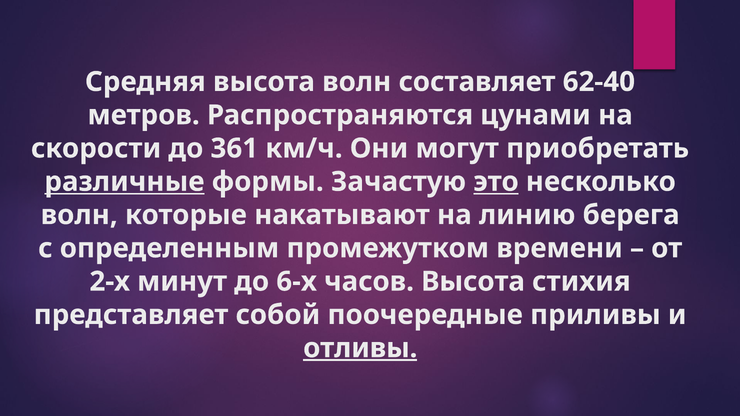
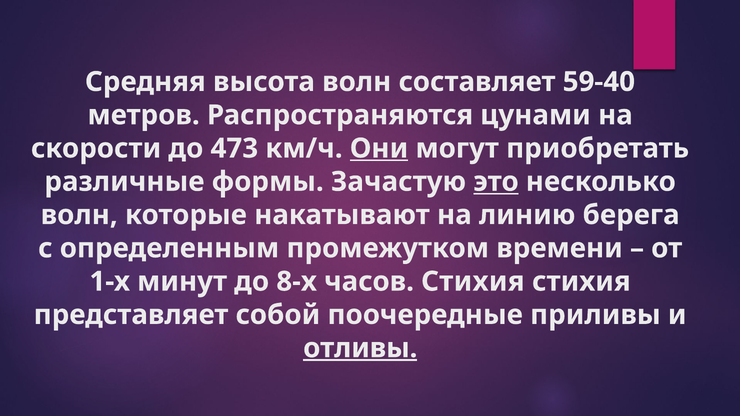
62-40: 62-40 -> 59-40
361: 361 -> 473
Они underline: none -> present
различные underline: present -> none
2-х: 2-х -> 1-х
6-х: 6-х -> 8-х
часов Высота: Высота -> Стихия
